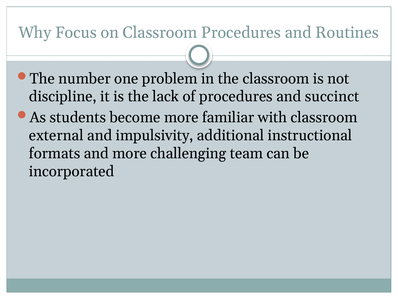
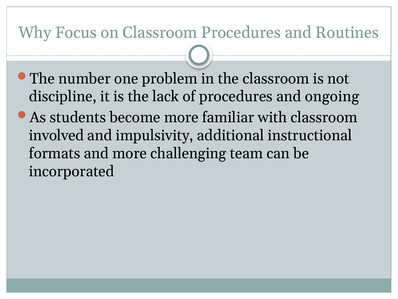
succinct: succinct -> ongoing
external: external -> involved
